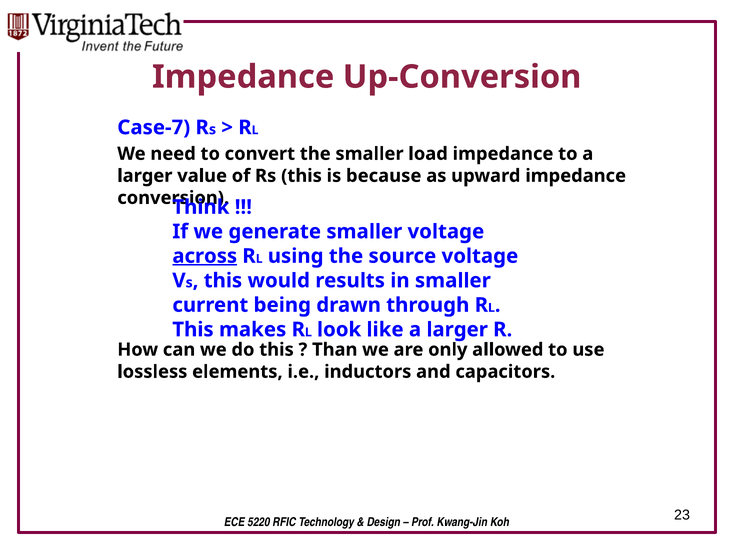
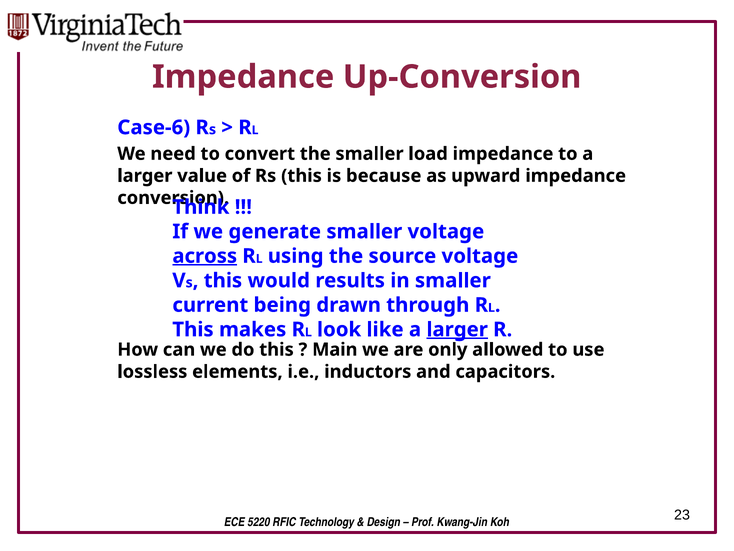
Case-7: Case-7 -> Case-6
larger at (457, 329) underline: none -> present
Than: Than -> Main
